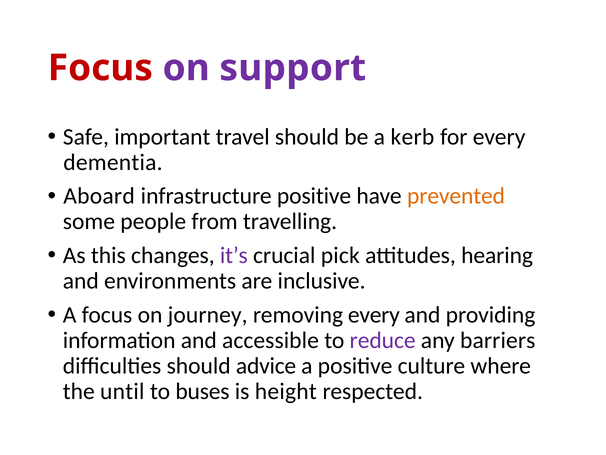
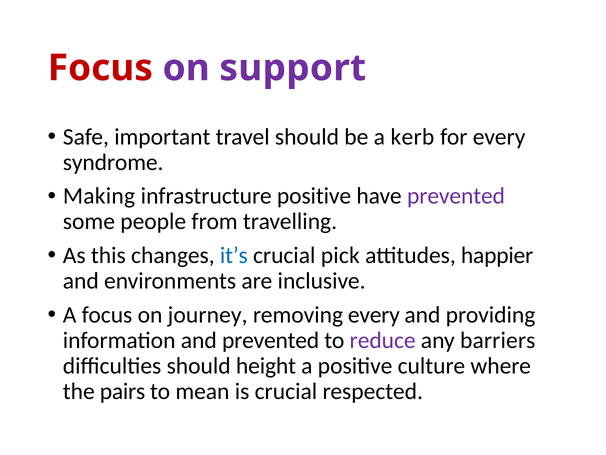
dementia: dementia -> syndrome
Aboard: Aboard -> Making
prevented at (456, 196) colour: orange -> purple
it’s colour: purple -> blue
hearing: hearing -> happier
and accessible: accessible -> prevented
advice: advice -> height
until: until -> pairs
buses: buses -> mean
is height: height -> crucial
